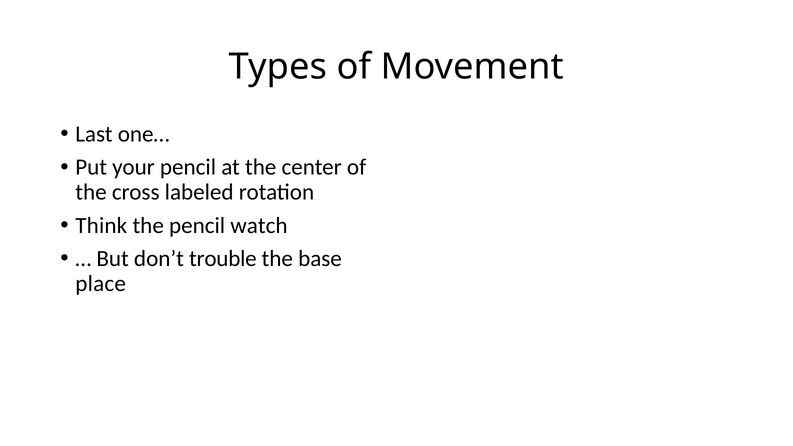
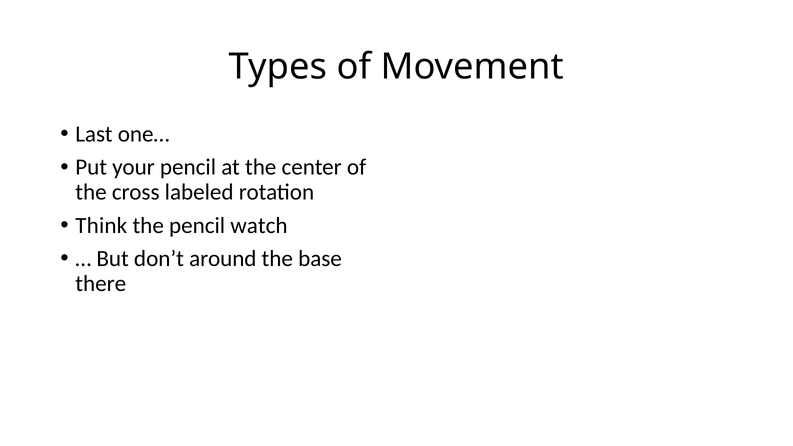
trouble: trouble -> around
place: place -> there
